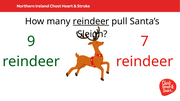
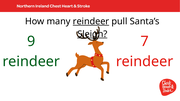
Sleigh underline: none -> present
